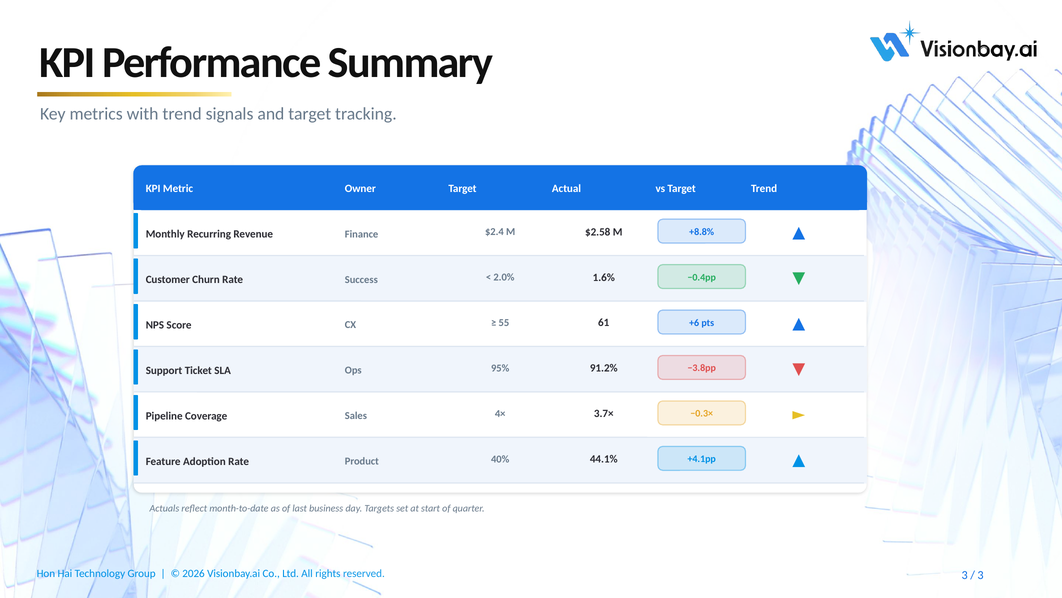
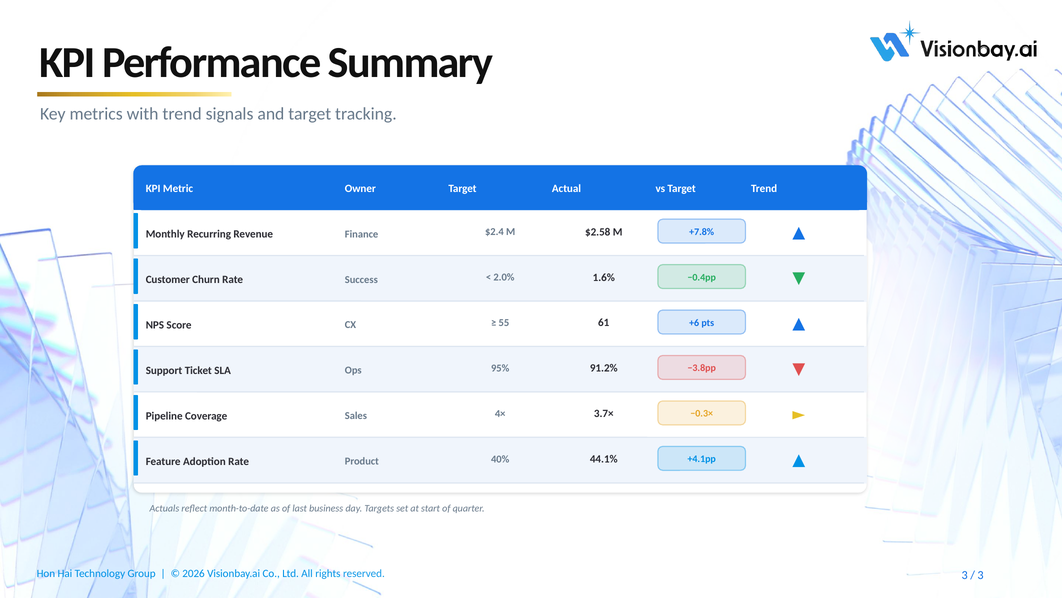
+8.8%: +8.8% -> +7.8%
